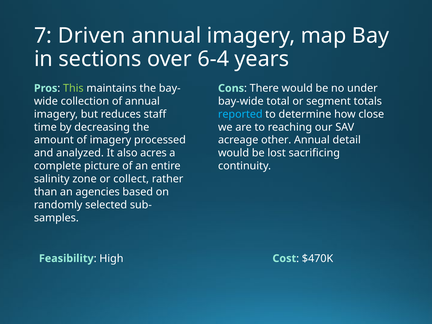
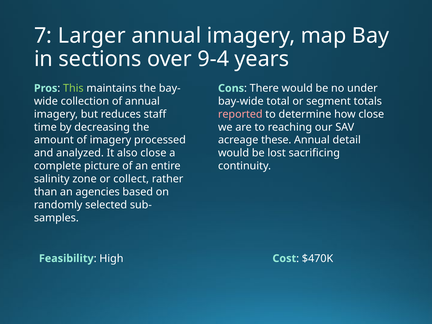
Driven: Driven -> Larger
6-4: 6-4 -> 9-4
reported colour: light blue -> pink
other: other -> these
also acres: acres -> close
